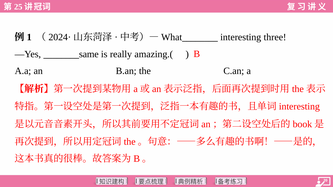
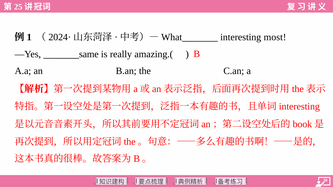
three: three -> most
